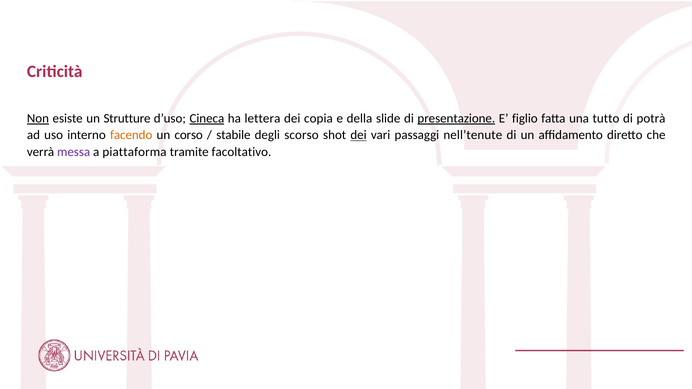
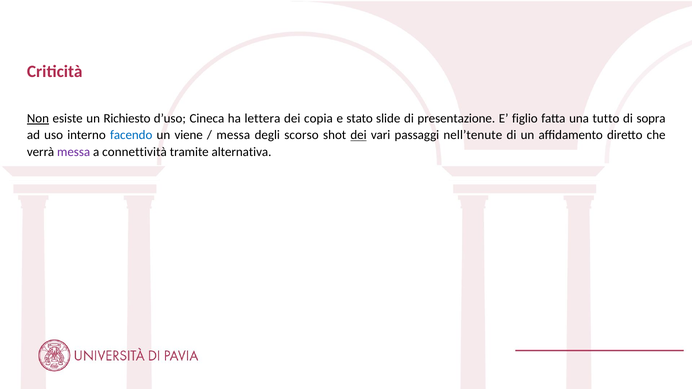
Strutture: Strutture -> Richiesto
Cineca underline: present -> none
della: della -> stato
presentazione underline: present -> none
potrà: potrà -> sopra
facendo colour: orange -> blue
corso: corso -> viene
stabile at (233, 135): stabile -> messa
piattaforma: piattaforma -> connettività
facoltativo: facoltativo -> alternativa
